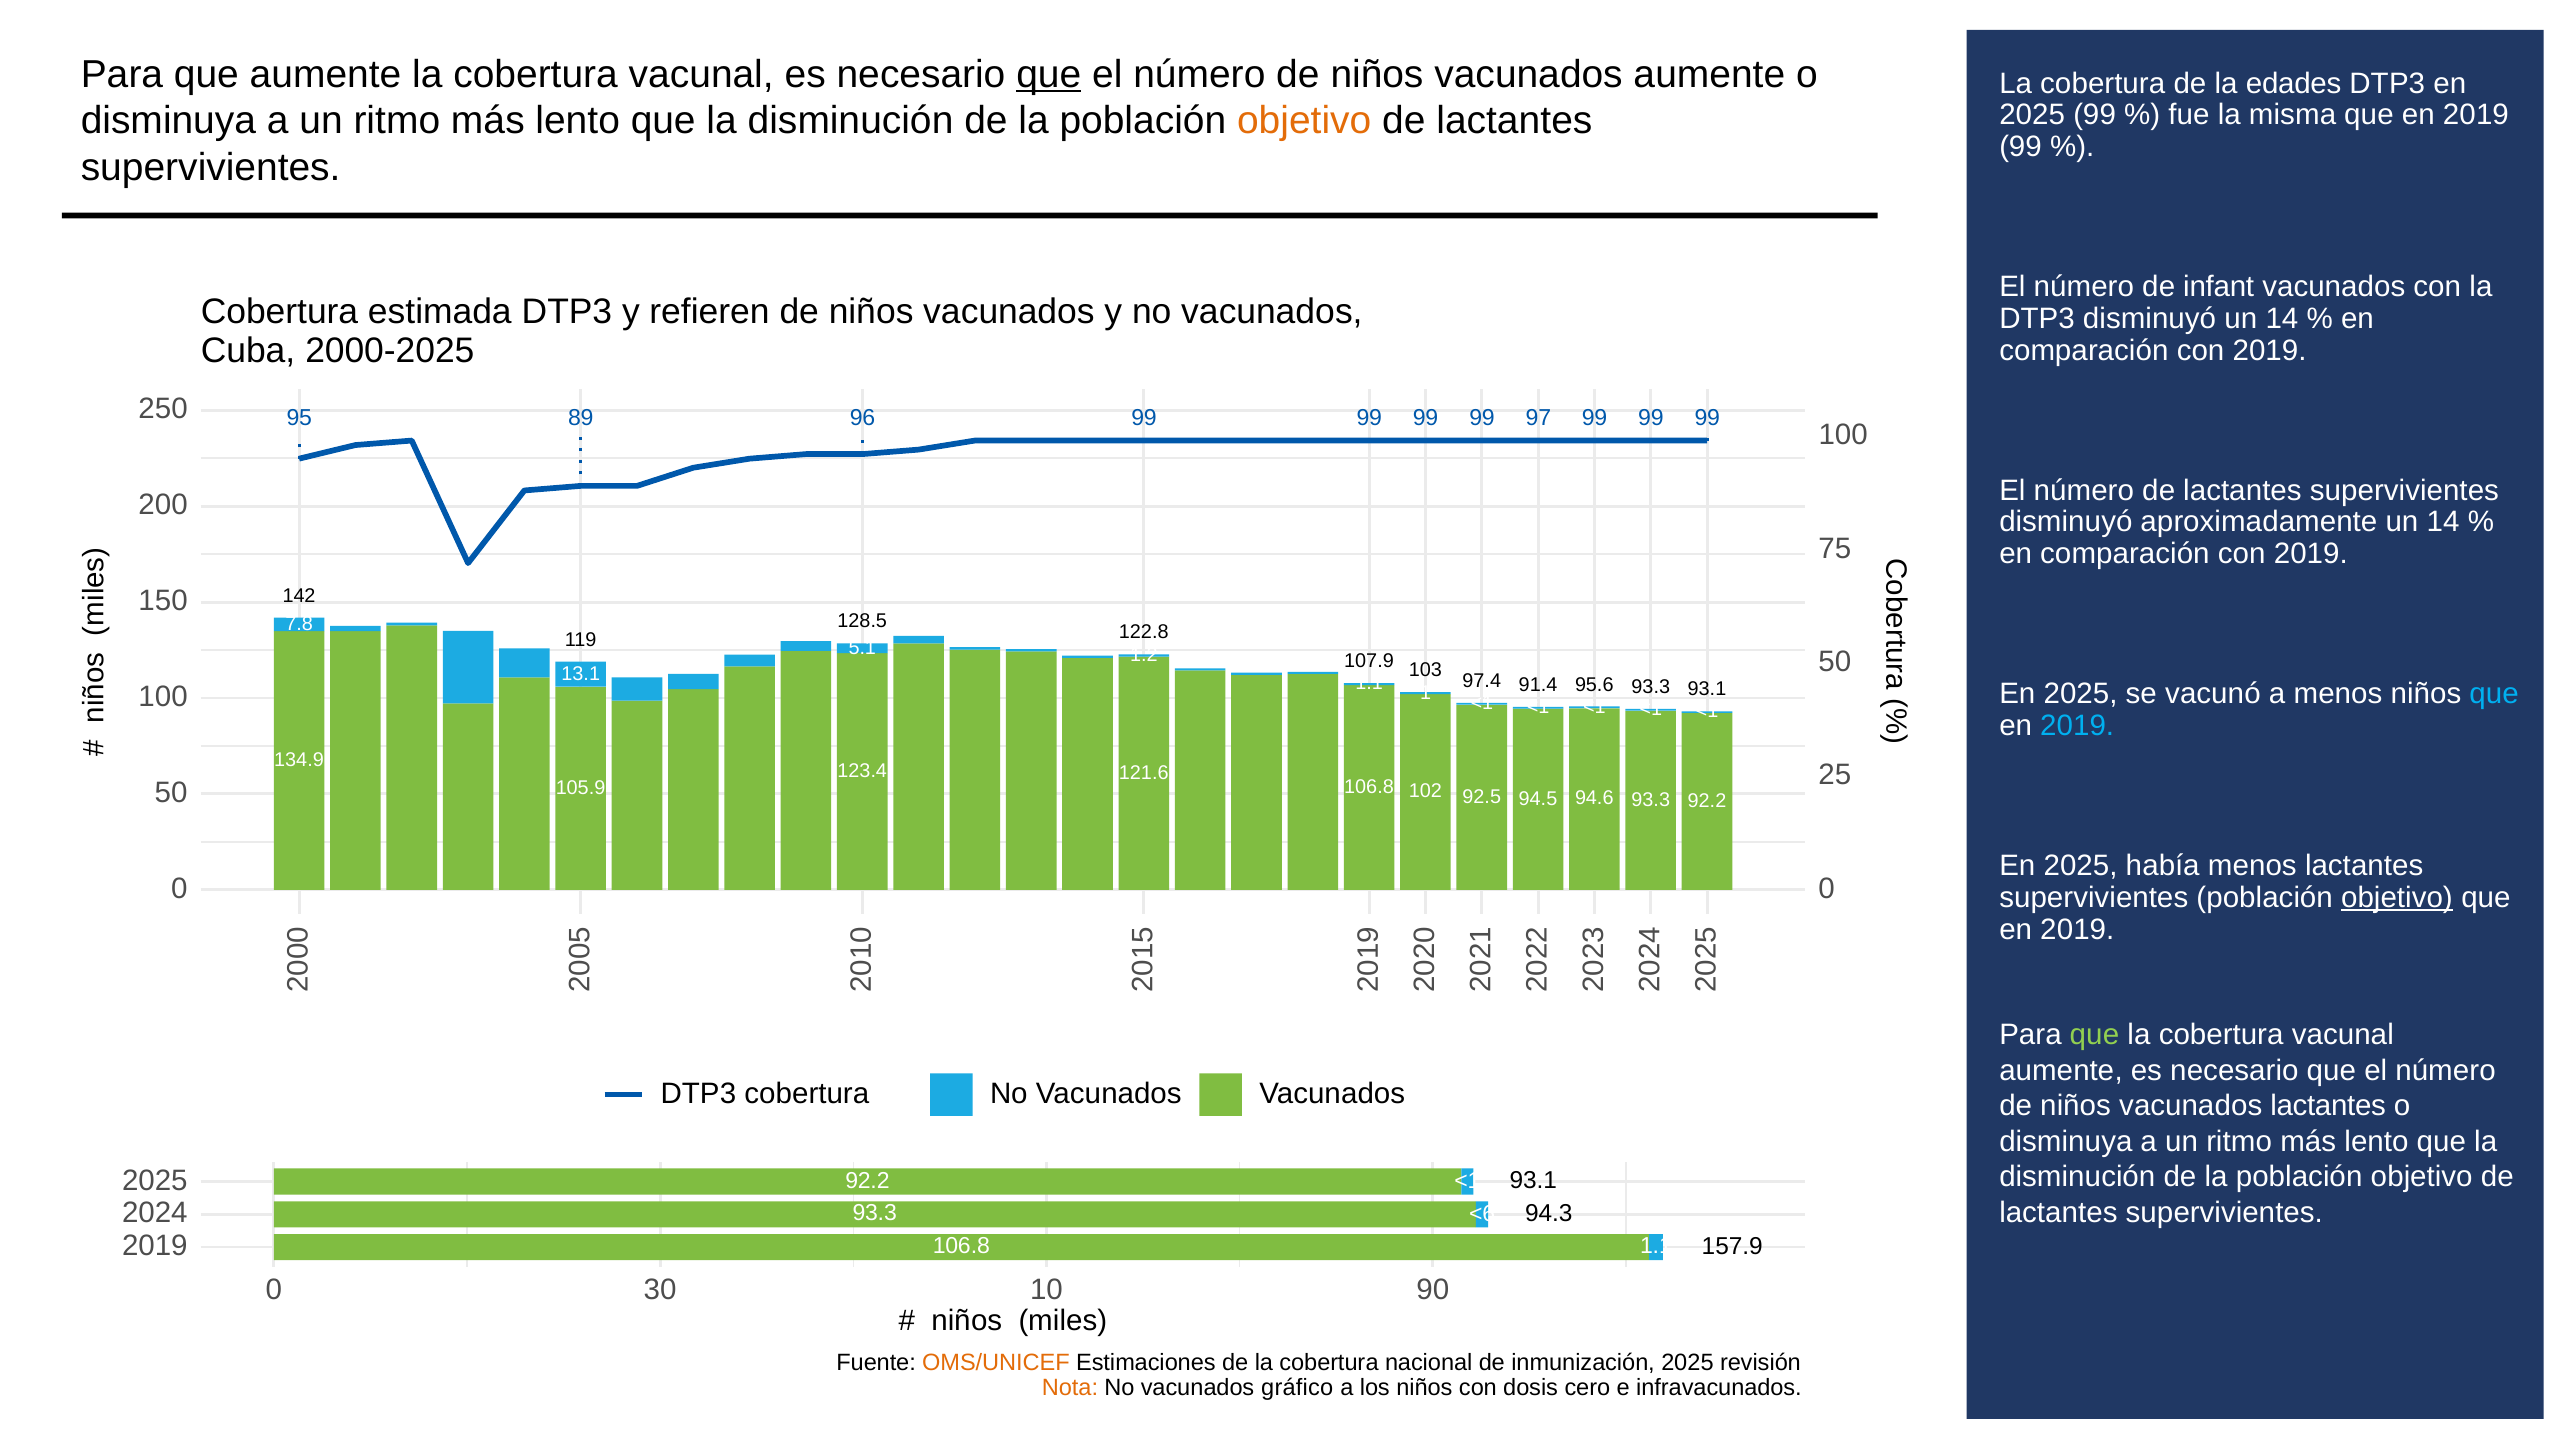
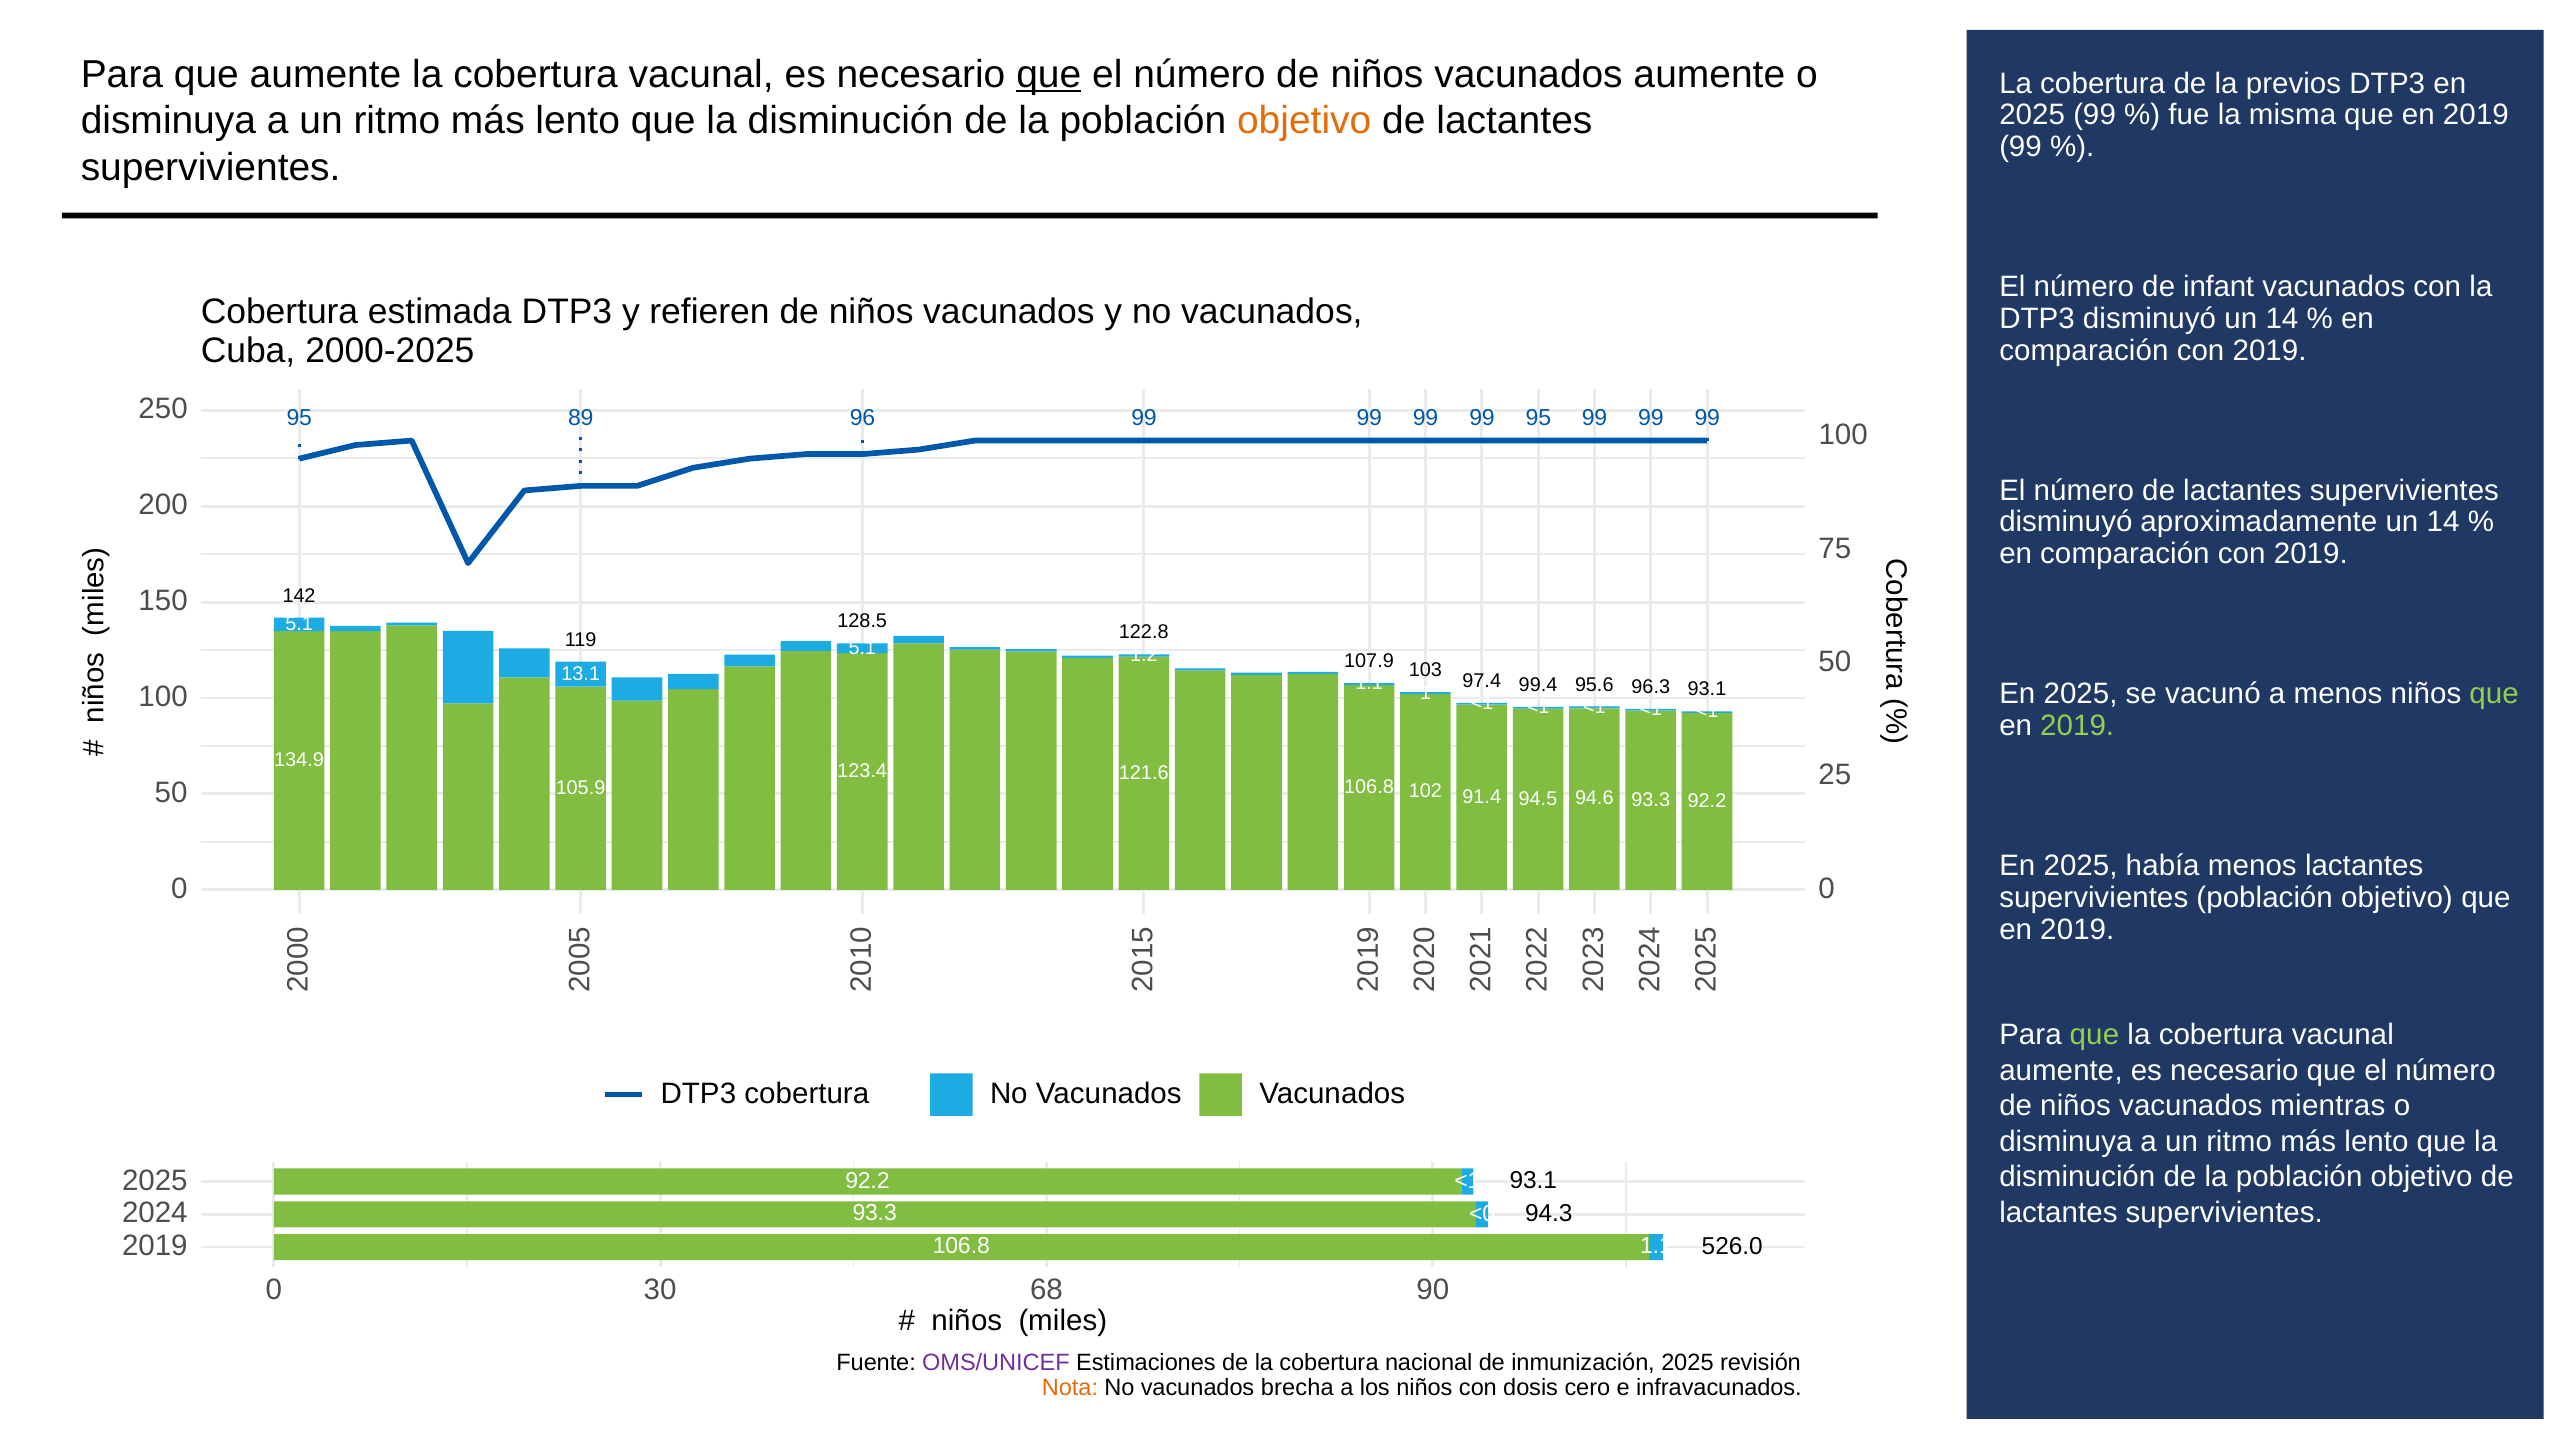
edades: edades -> previos
99 97: 97 -> 95
7.8 at (299, 624): 7.8 -> 5.1
91.4: 91.4 -> 99.4
95.6 93.3: 93.3 -> 96.3
que at (2494, 694) colour: light blue -> light green
2019 at (2077, 726) colour: light blue -> light green
92.5: 92.5 -> 91.4
objetivo at (2397, 897) underline: present -> none
vacunados lactantes: lactantes -> mientras
<6: <6 -> <0
157.9: 157.9 -> 526.0
10: 10 -> 68
OMS/UNICEF colour: orange -> purple
gráfico: gráfico -> brecha
